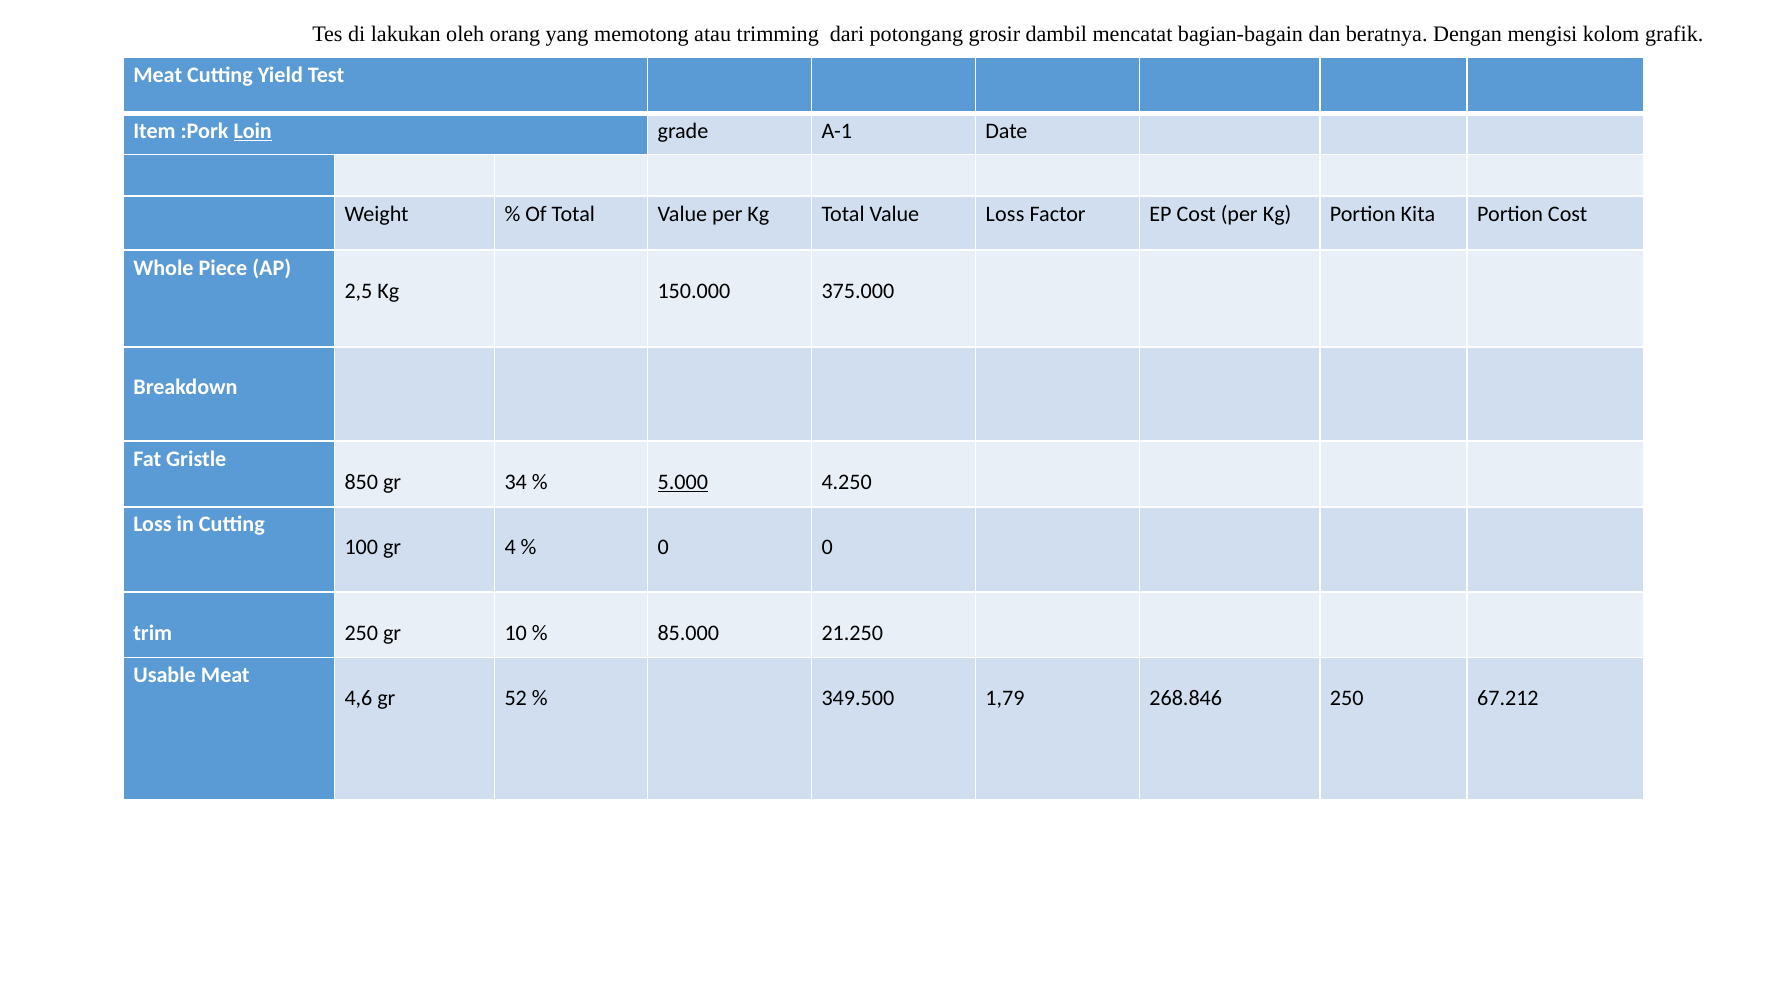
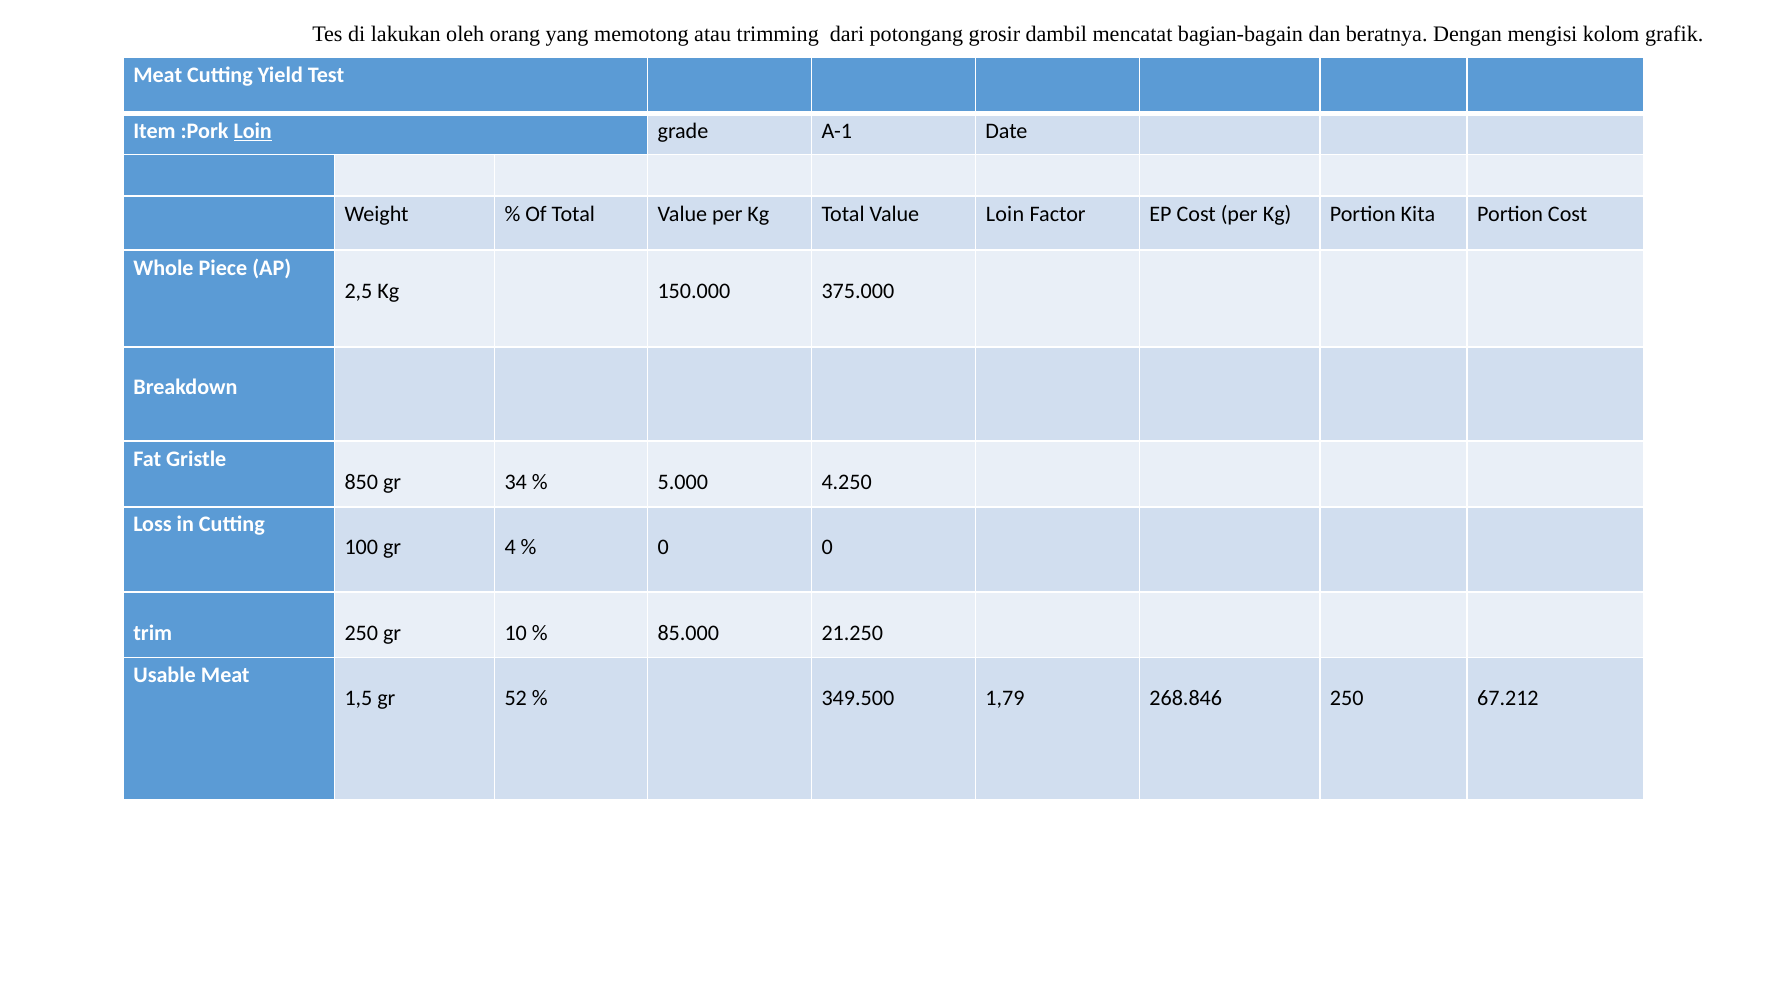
Value Loss: Loss -> Loin
5.000 underline: present -> none
4,6: 4,6 -> 1,5
